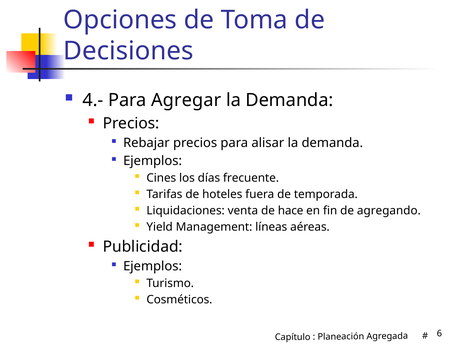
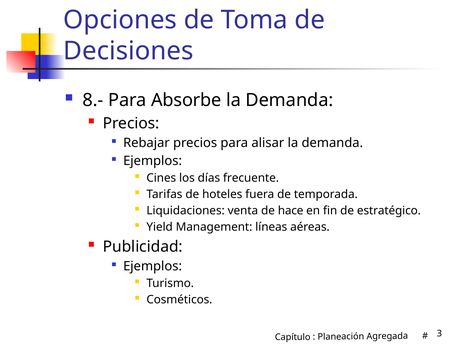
4.-: 4.- -> 8.-
Agregar: Agregar -> Absorbe
agregando: agregando -> estratégico
6: 6 -> 3
